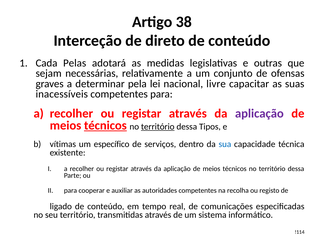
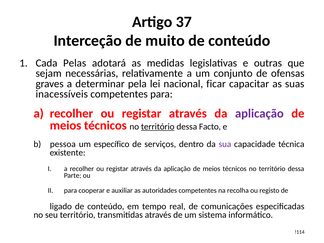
38: 38 -> 37
direto: direto -> muito
livre: livre -> ficar
técnicos at (105, 125) underline: present -> none
Tipos: Tipos -> Facto
vítimas: vítimas -> pessoa
sua colour: blue -> purple
